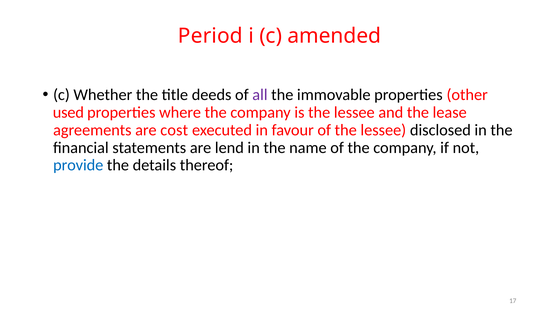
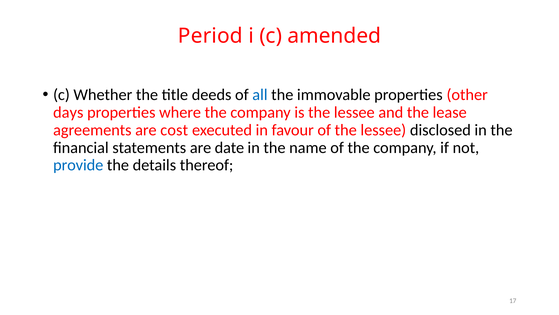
all colour: purple -> blue
used: used -> days
lend: lend -> date
